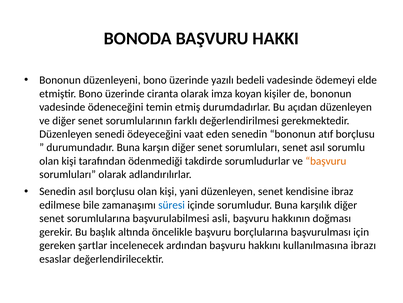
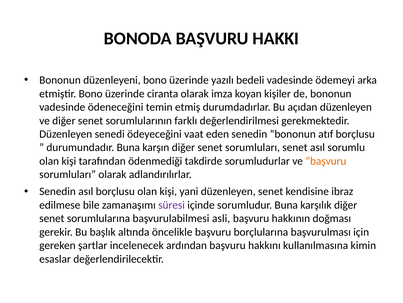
elde: elde -> arka
süresi colour: blue -> purple
ibrazı: ibrazı -> kimin
